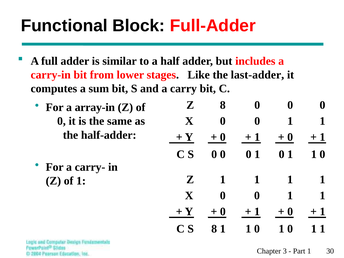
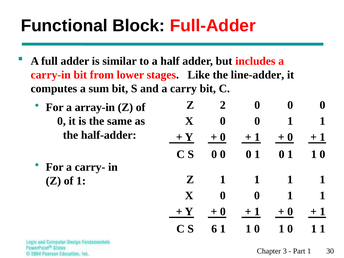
last-adder: last-adder -> line-adder
Z 8: 8 -> 2
S 8: 8 -> 6
